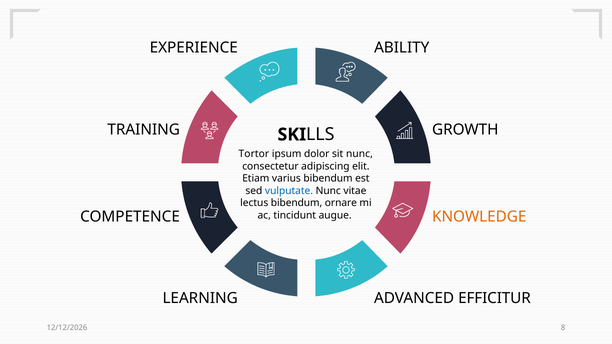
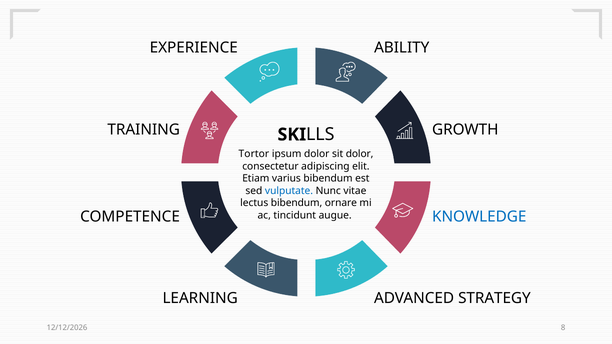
sit nunc: nunc -> dolor
KNOWLEDGE colour: orange -> blue
EFFICITUR: EFFICITUR -> STRATEGY
